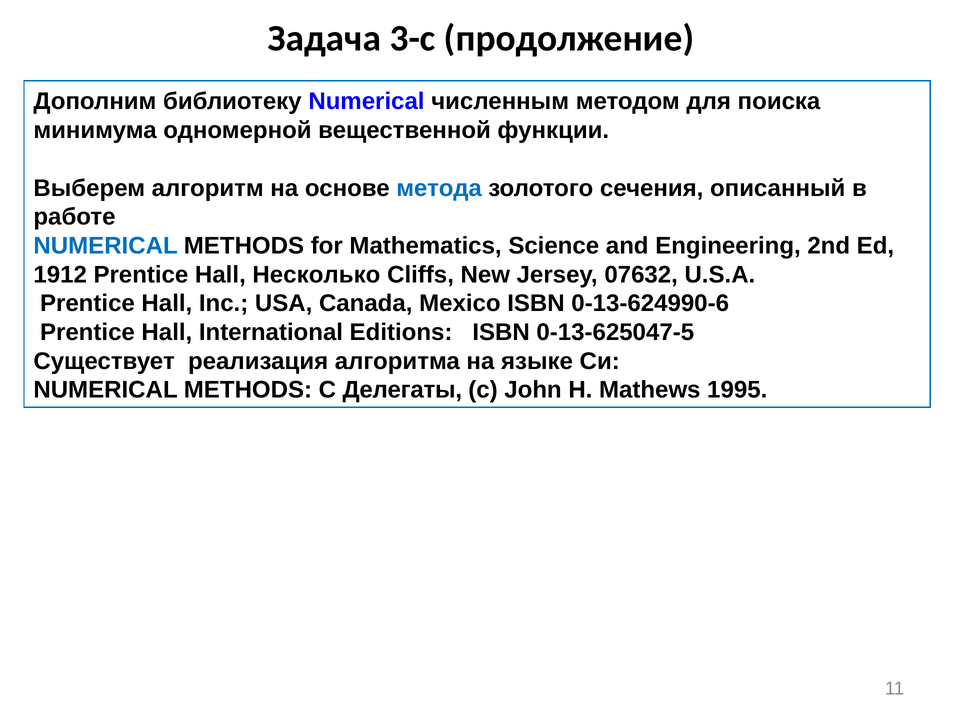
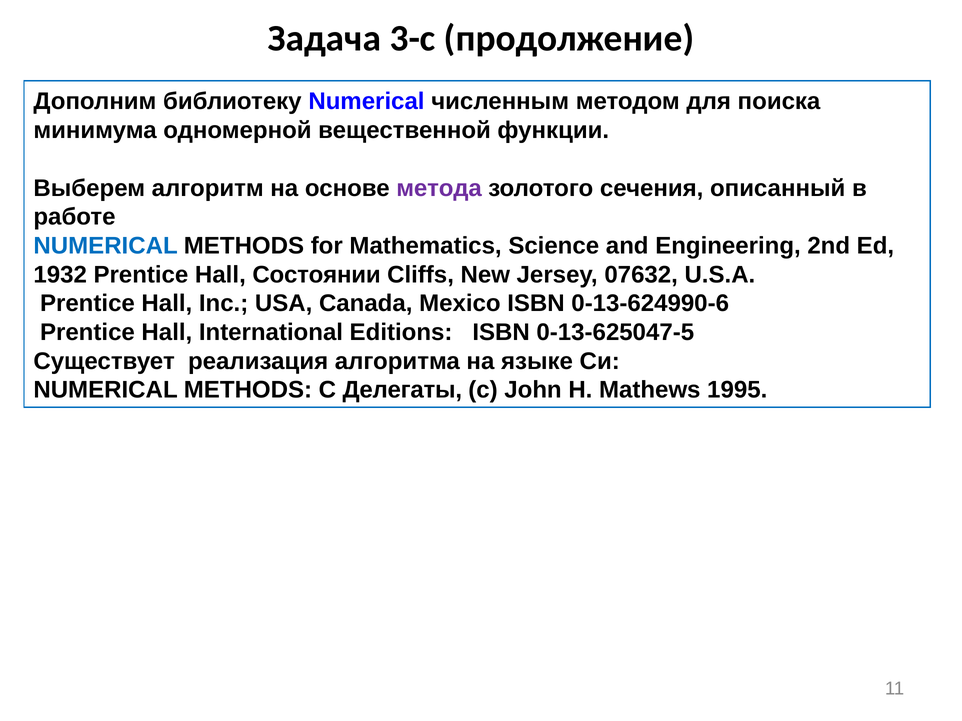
метода colour: blue -> purple
1912: 1912 -> 1932
Несколько: Несколько -> Состоянии
